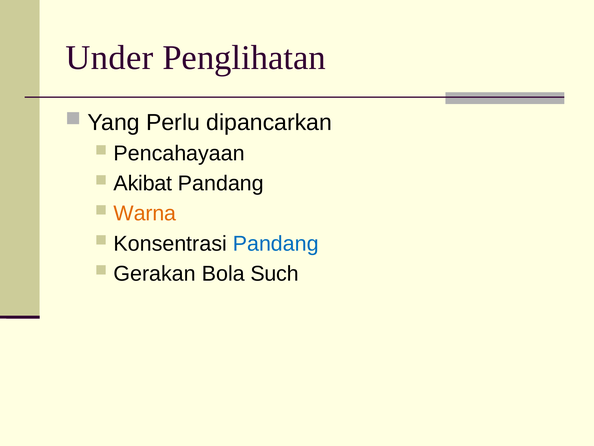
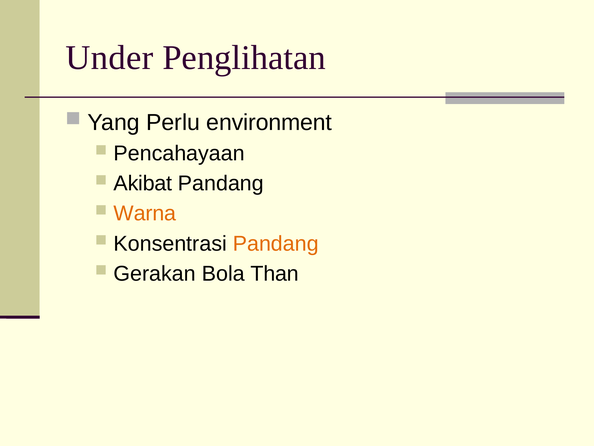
dipancarkan: dipancarkan -> environment
Pandang at (276, 243) colour: blue -> orange
Such: Such -> Than
